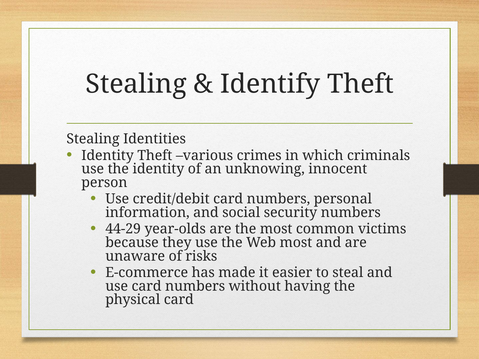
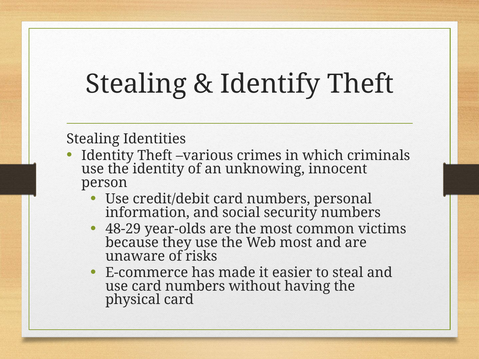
44-29: 44-29 -> 48-29
